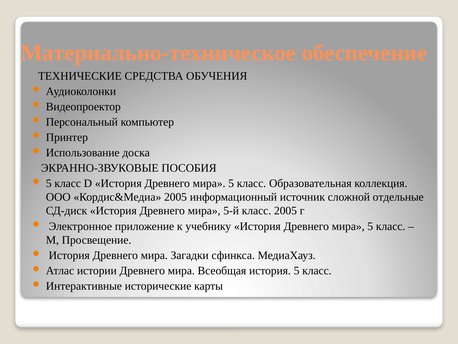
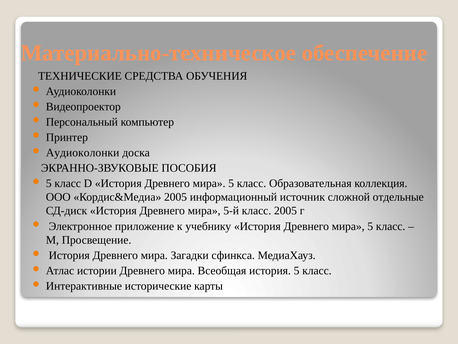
Использование at (83, 152): Использование -> Аудиоколонки
